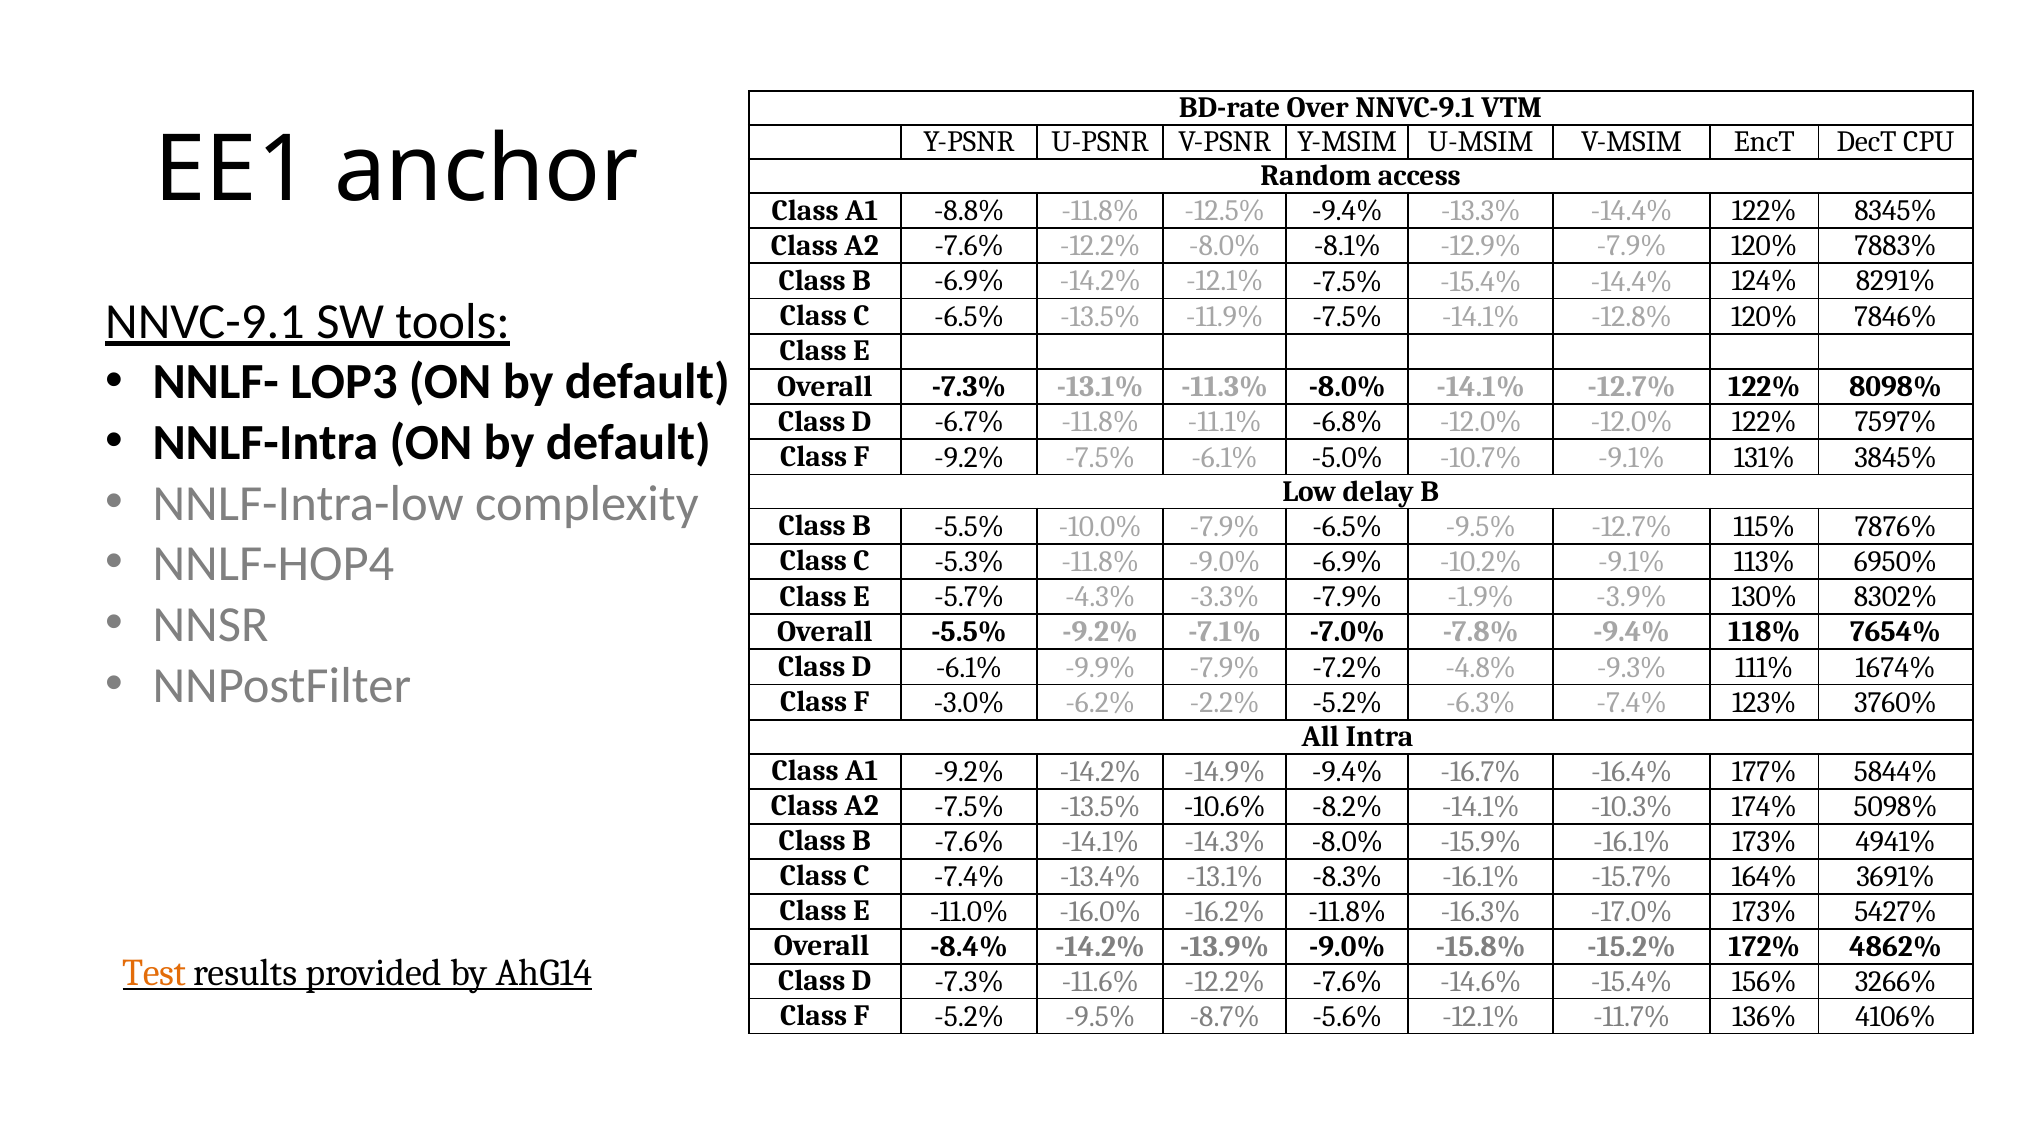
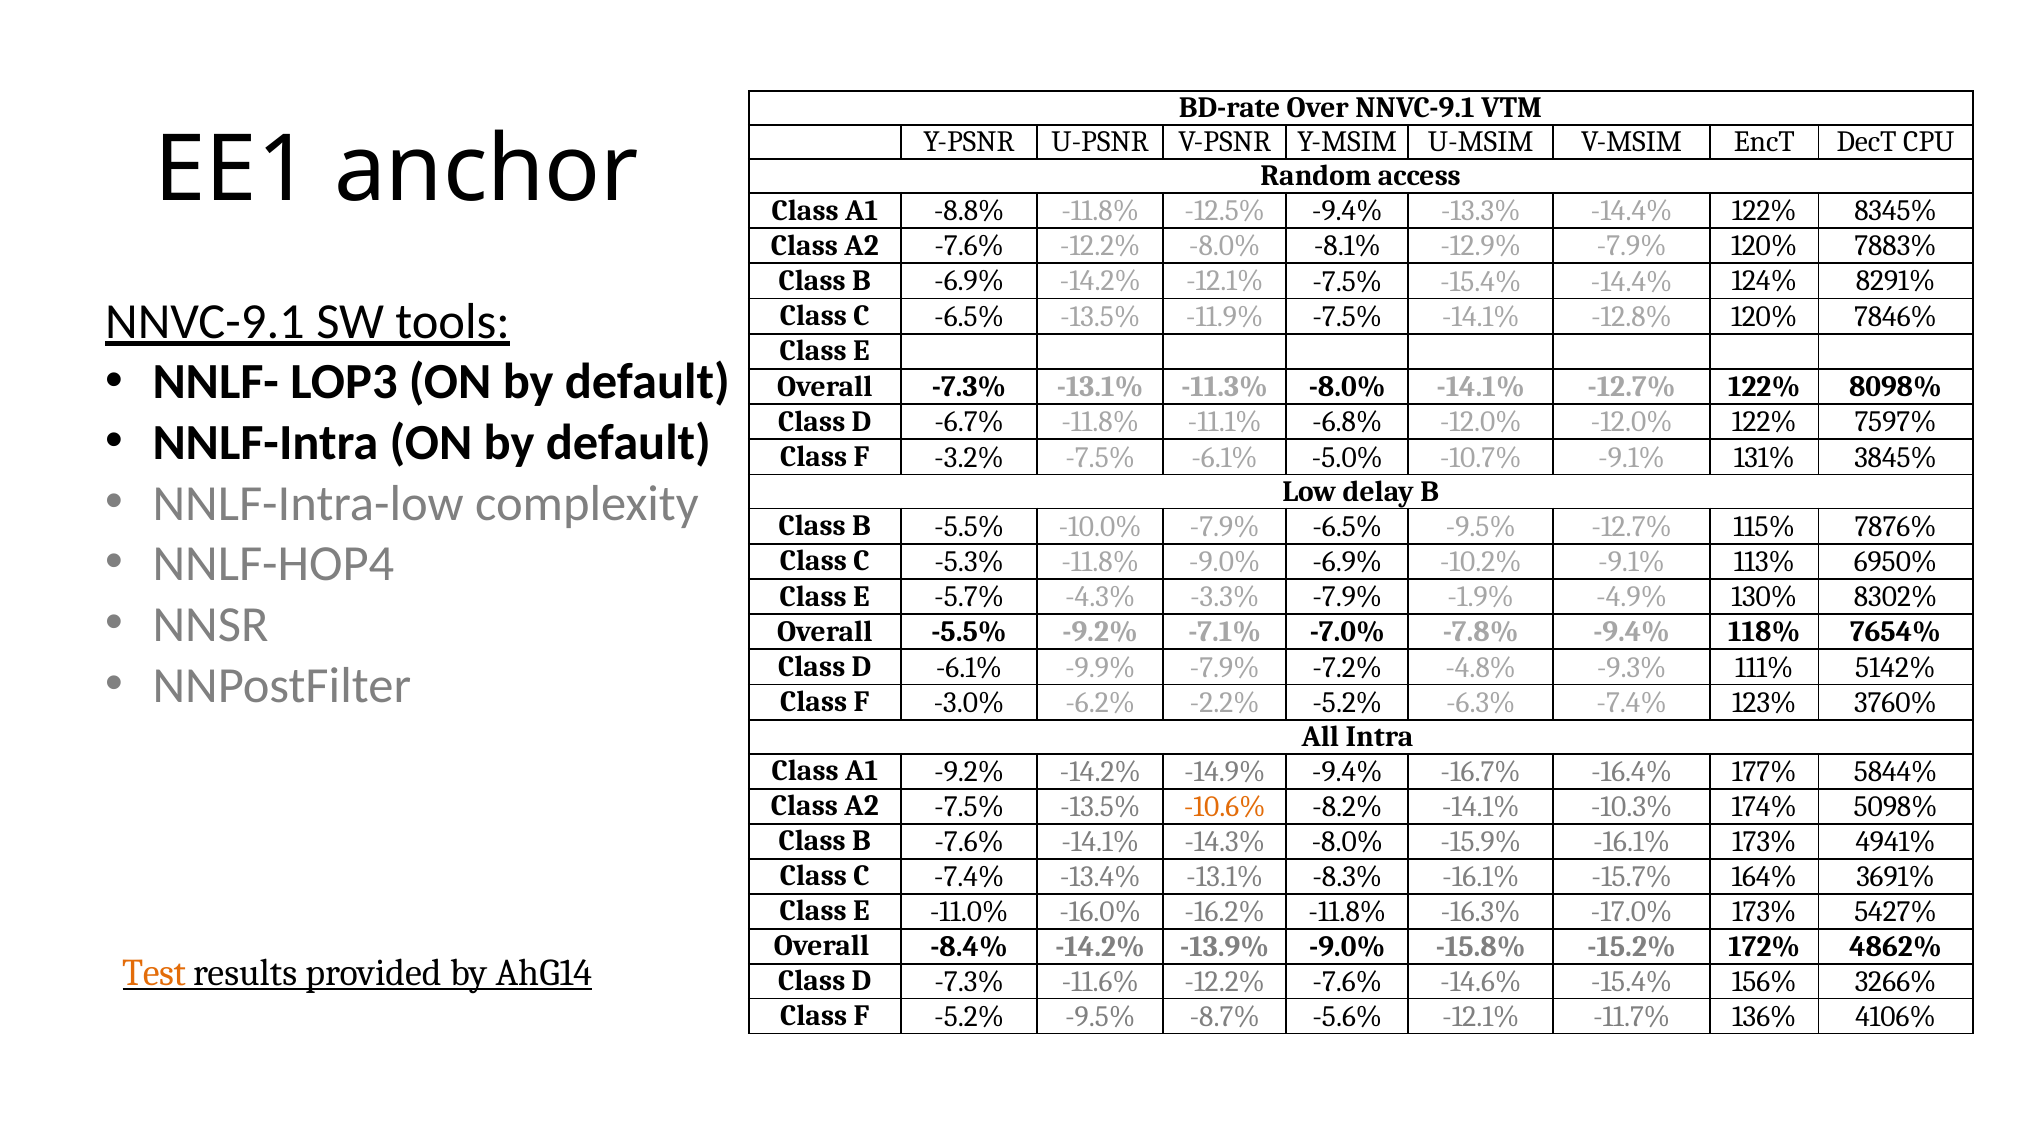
F -9.2%: -9.2% -> -3.2%
-3.9%: -3.9% -> -4.9%
1674%: 1674% -> 5142%
-10.6% colour: black -> orange
